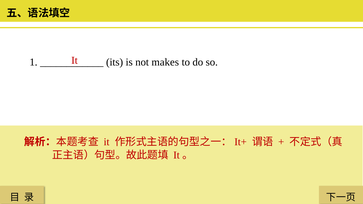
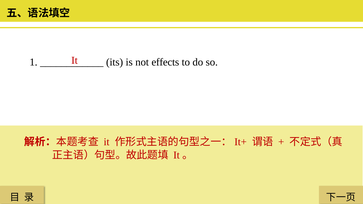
makes: makes -> effects
